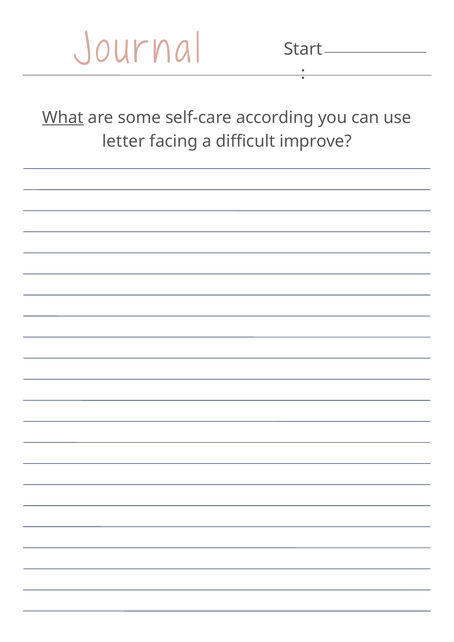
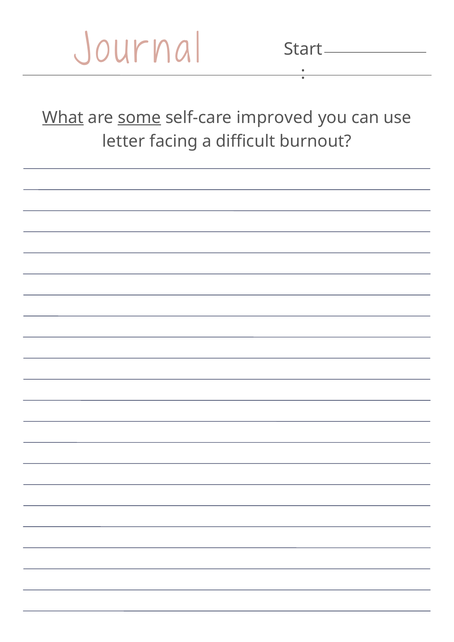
some underline: none -> present
according: according -> improved
improve: improve -> burnout
